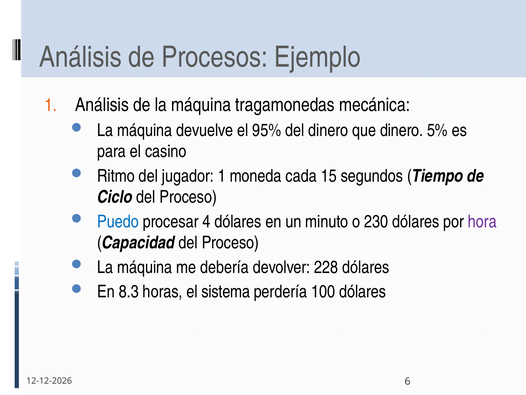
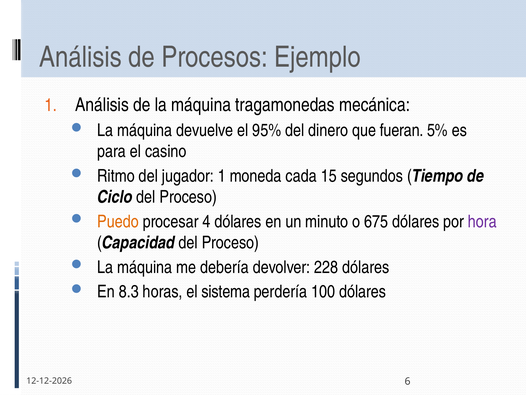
que dinero: dinero -> fueran
Puedo colour: blue -> orange
230: 230 -> 675
